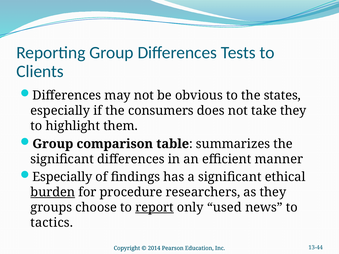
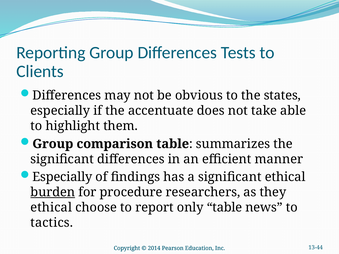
consumers: consumers -> accentuate
take they: they -> able
groups at (51, 208): groups -> ethical
report underline: present -> none
only used: used -> table
